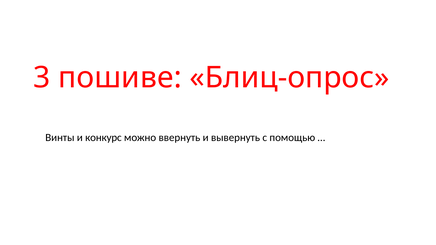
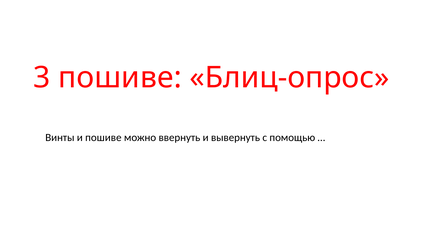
и конкурс: конкурс -> пошиве
